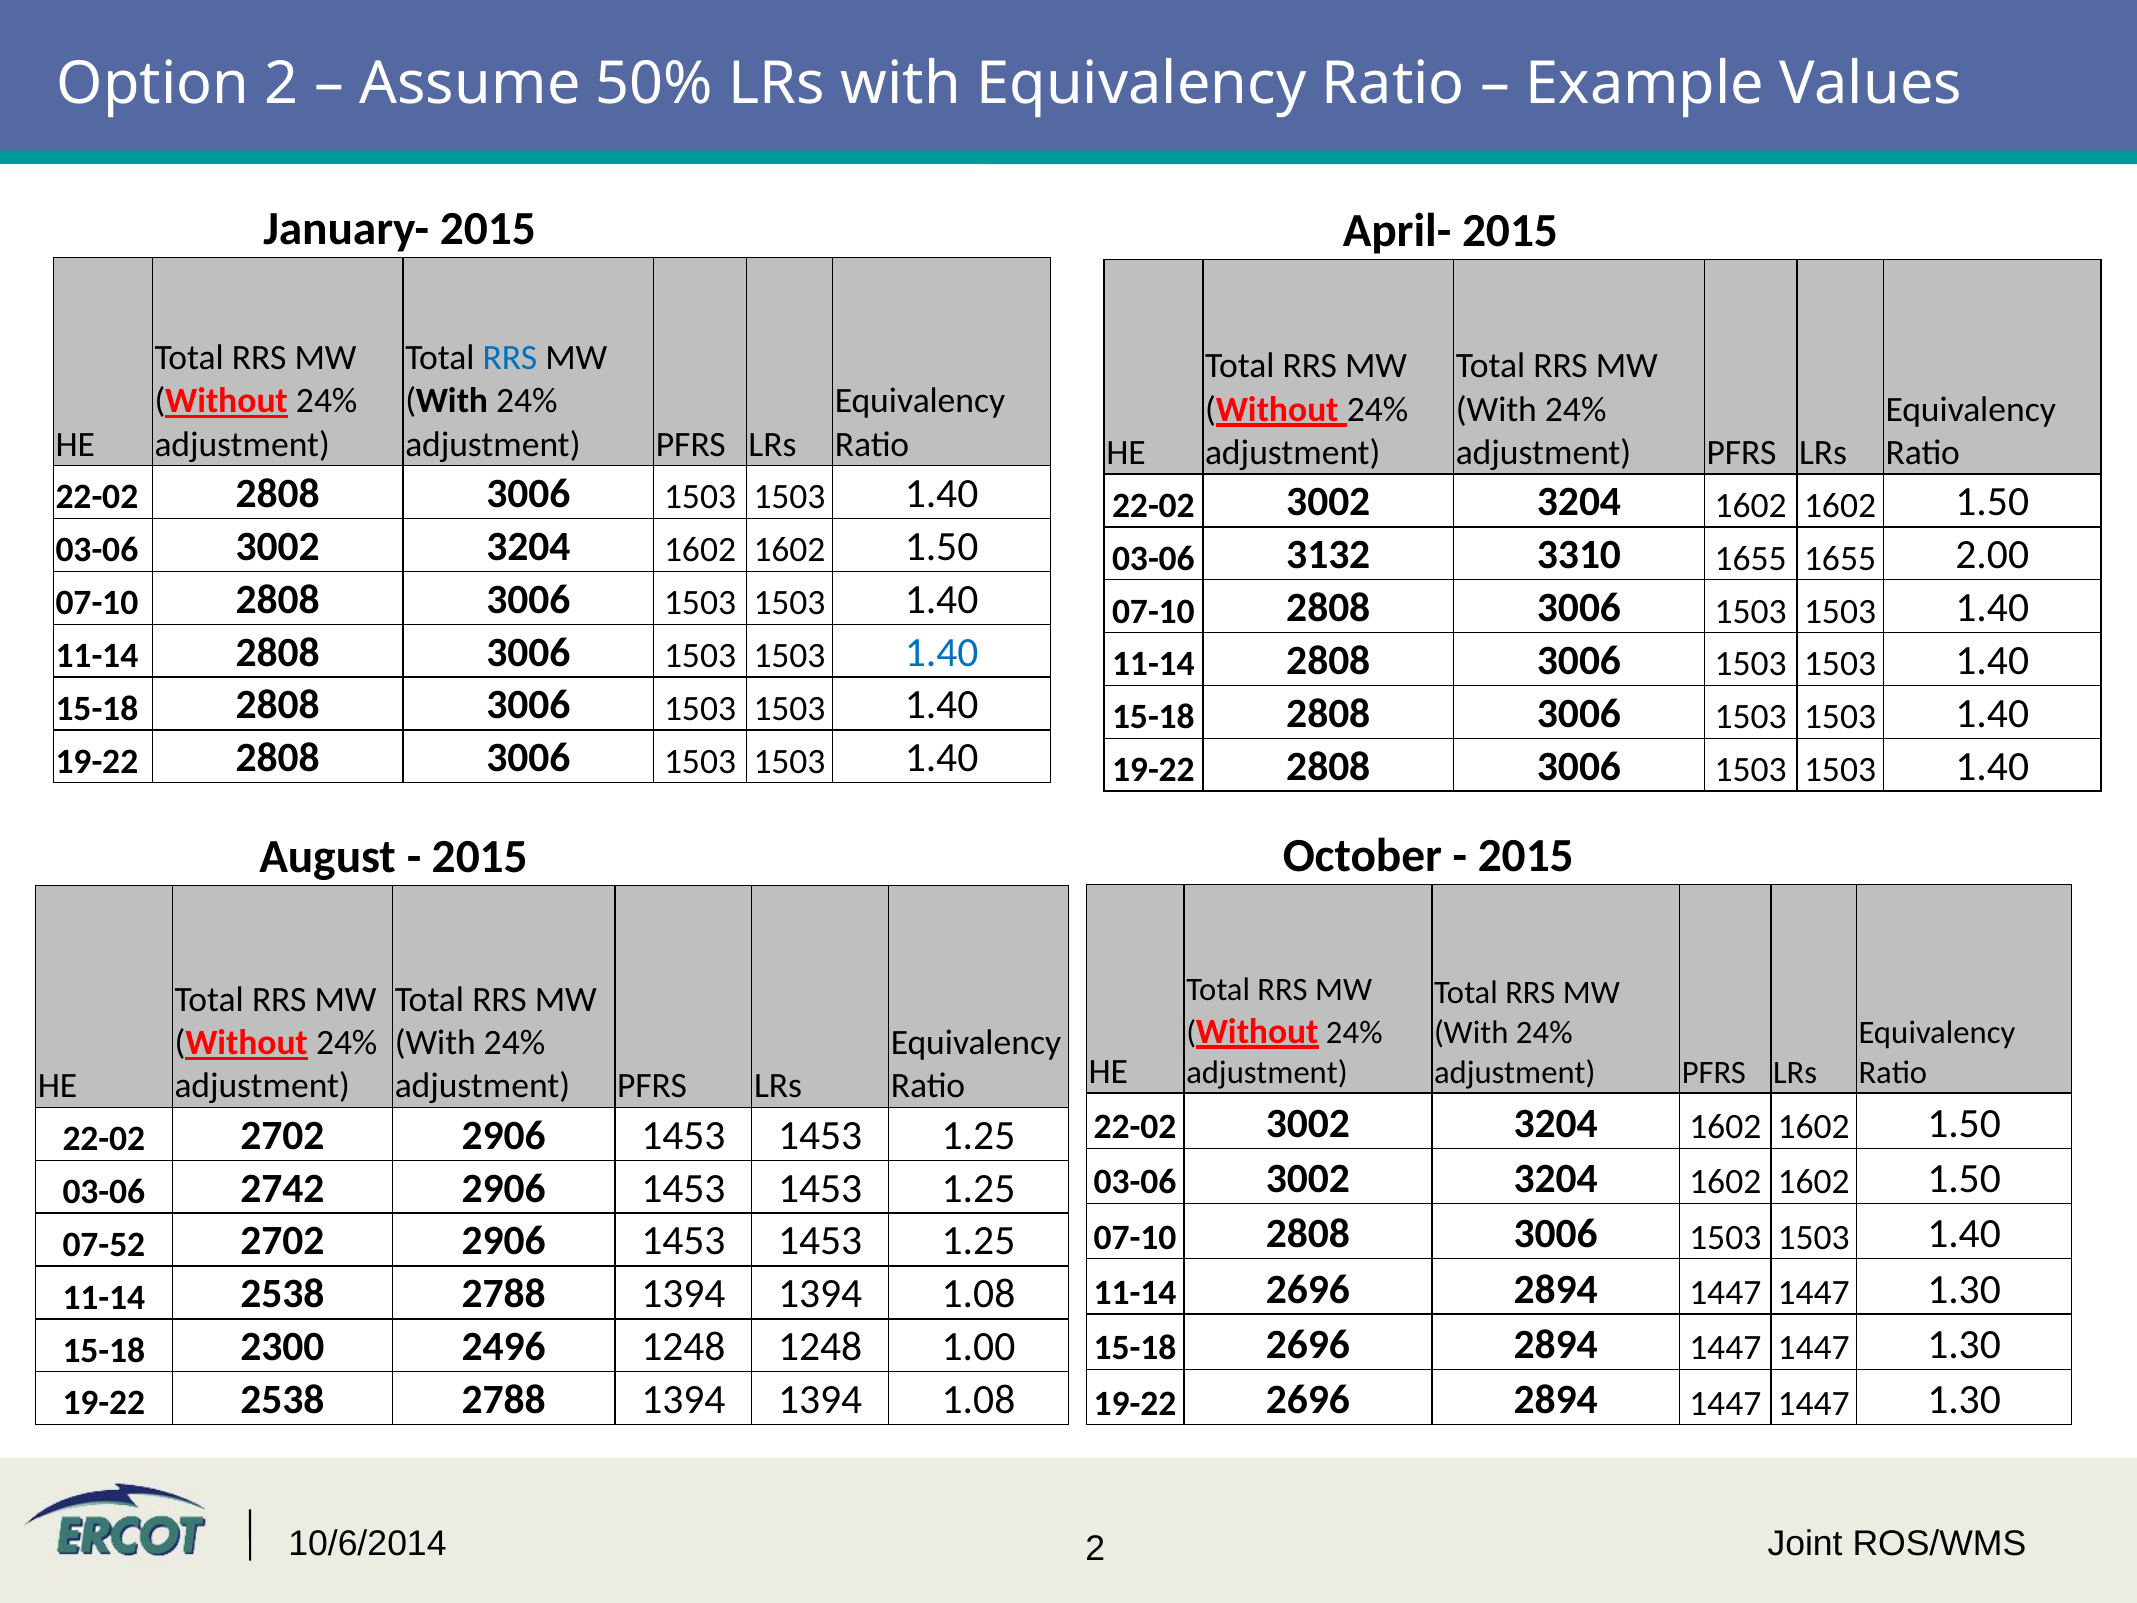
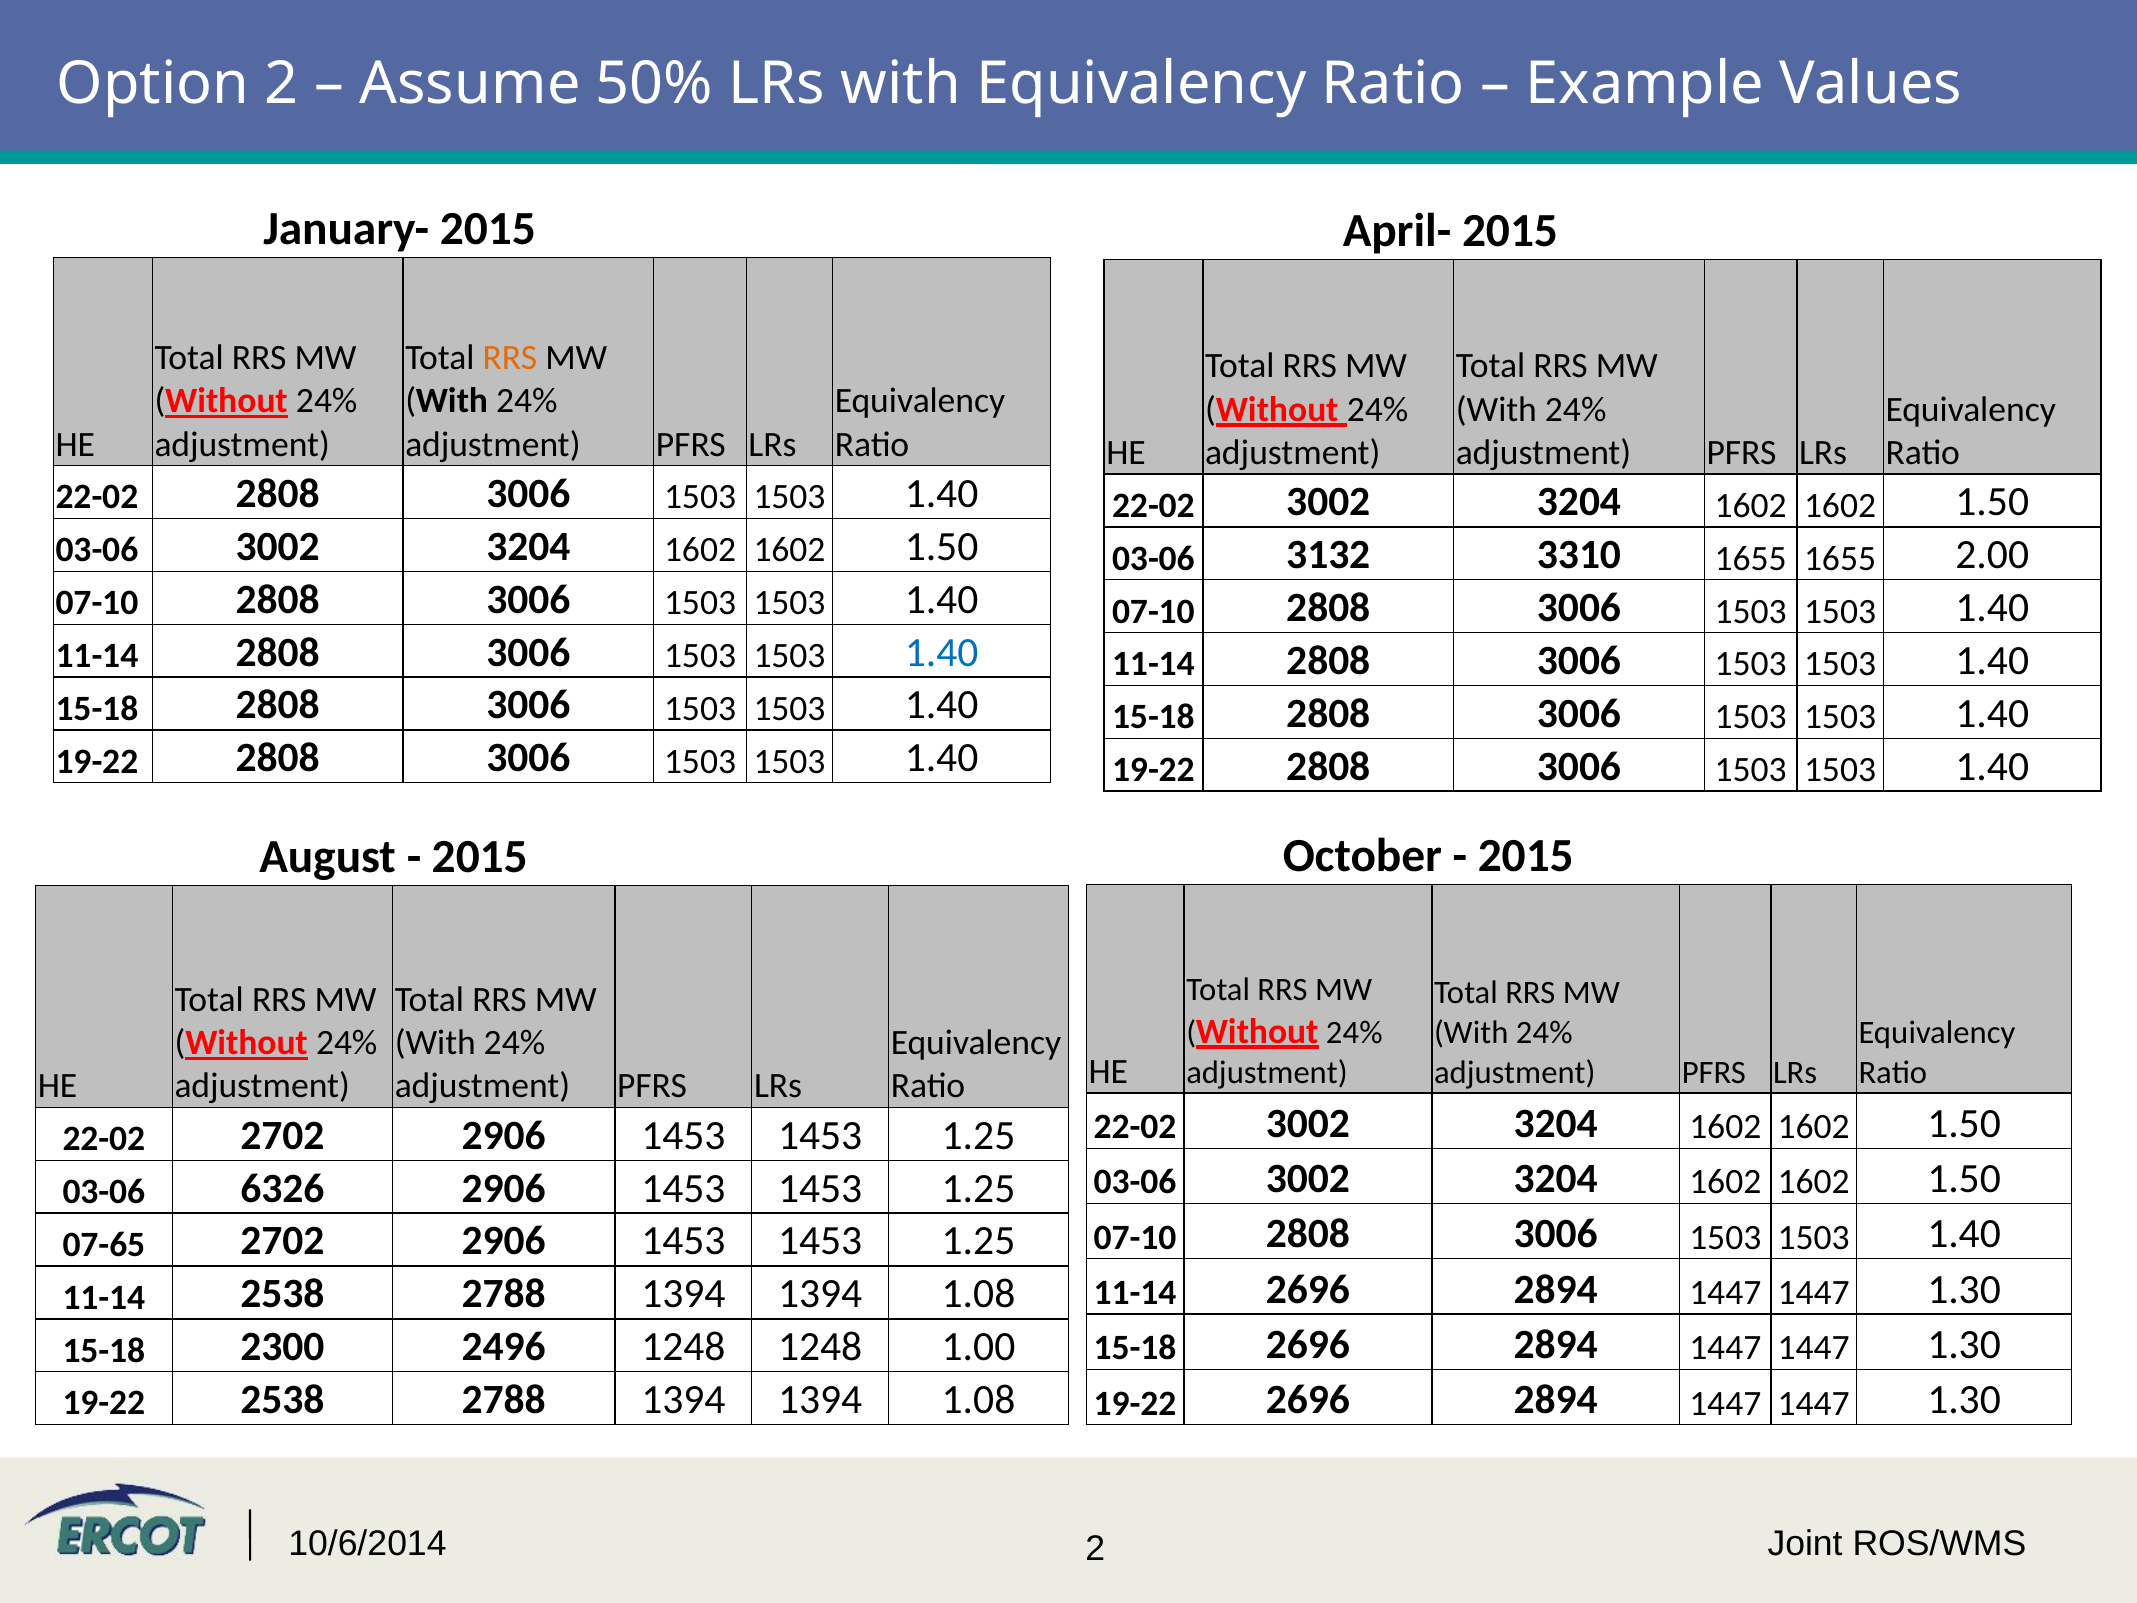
RRS at (510, 357) colour: blue -> orange
2742: 2742 -> 6326
07-52: 07-52 -> 07-65
